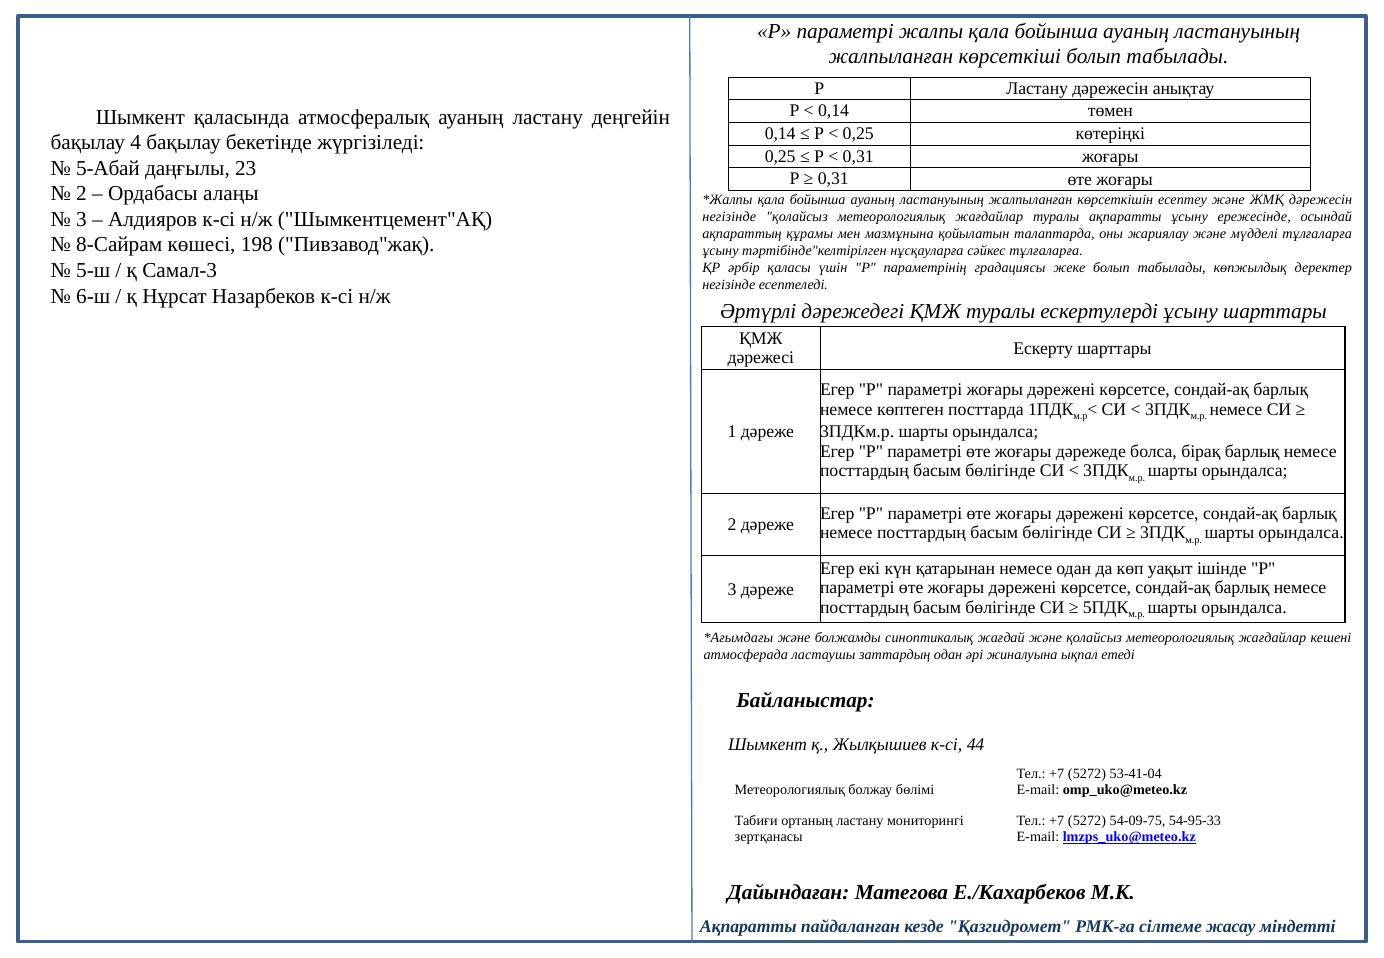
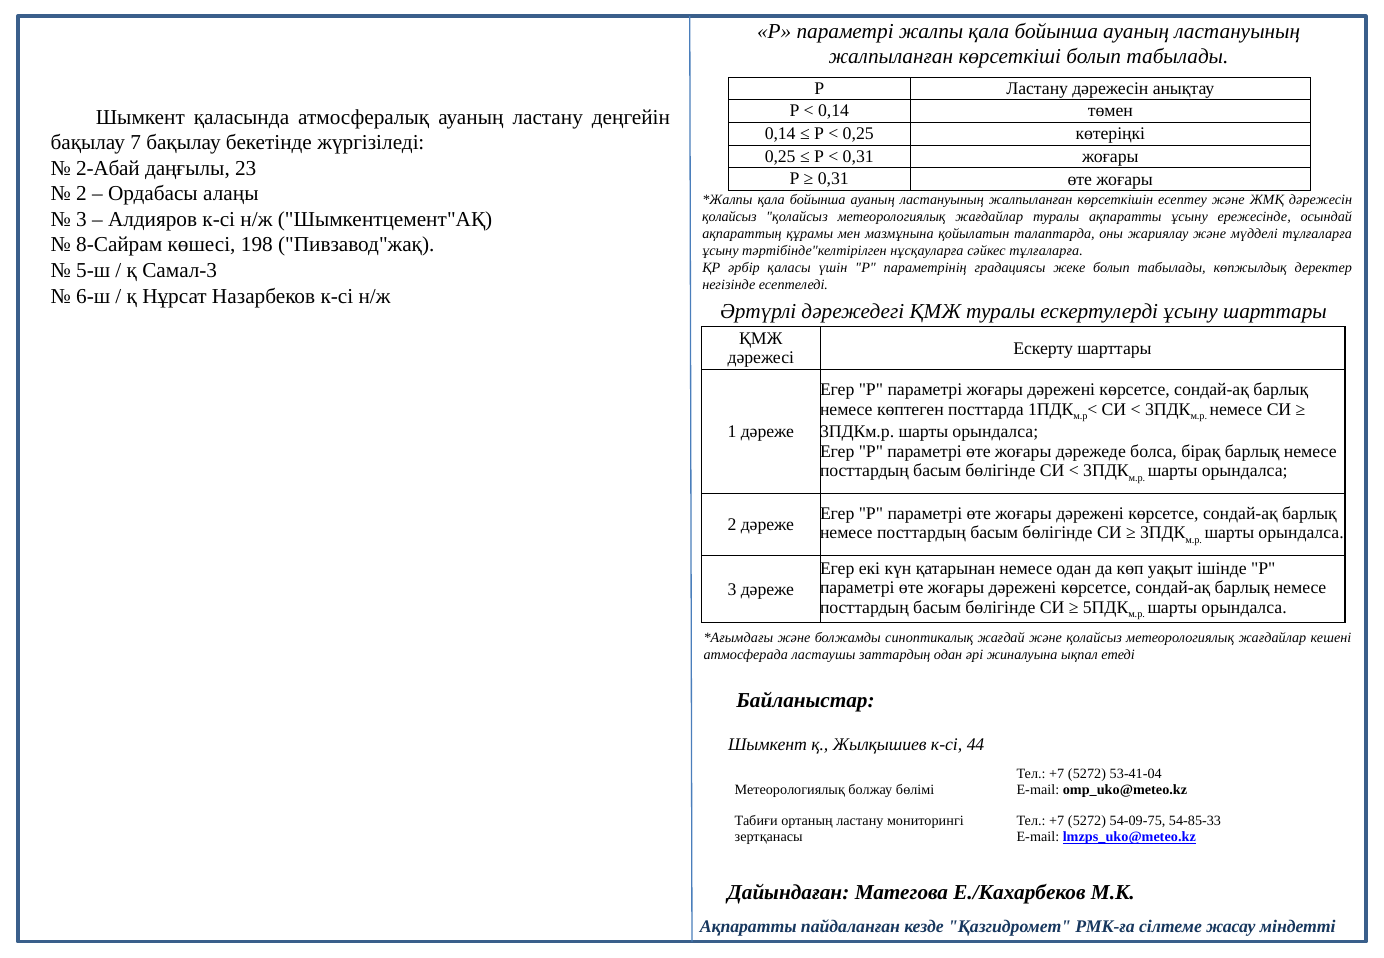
4: 4 -> 7
5-Абай: 5-Абай -> 2-Абай
негізінде at (729, 217): негізінде -> қолайсыз
54-95-33: 54-95-33 -> 54-85-33
